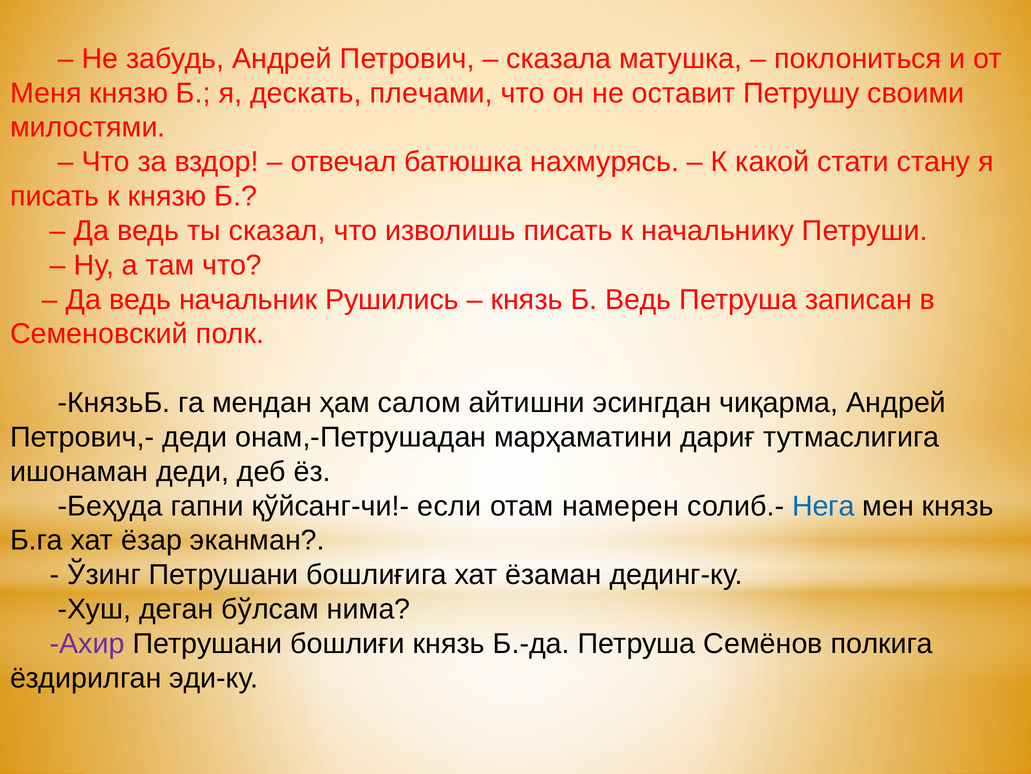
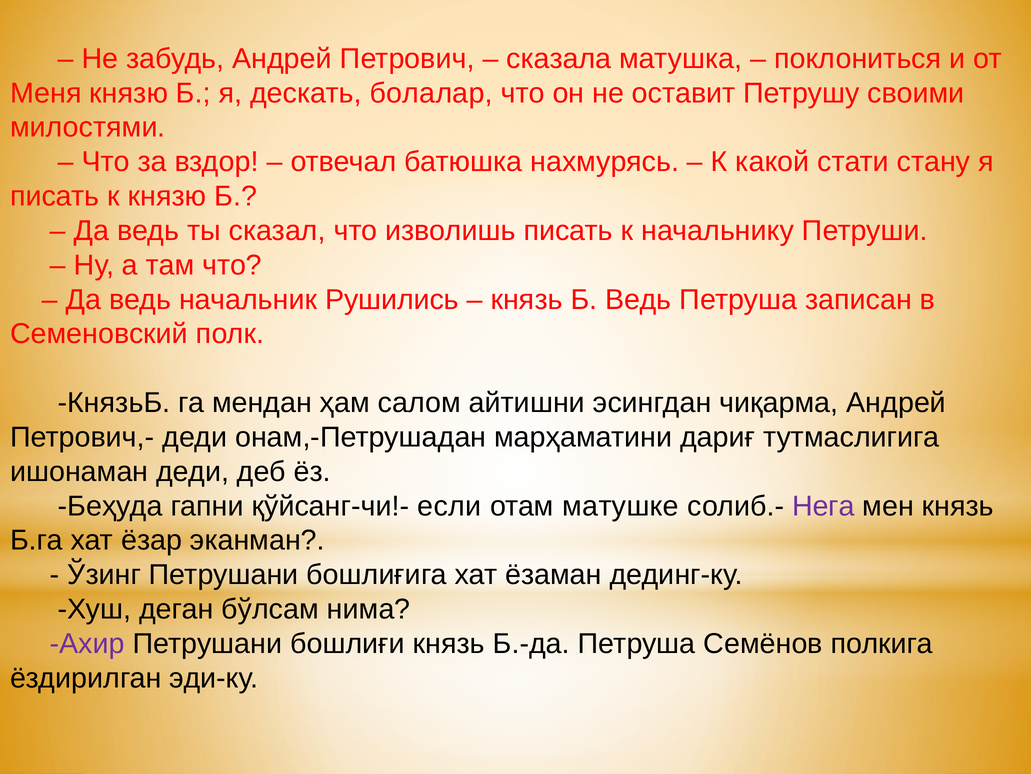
плечами: плечами -> болалар
намерен: намерен -> матушке
Нега colour: blue -> purple
